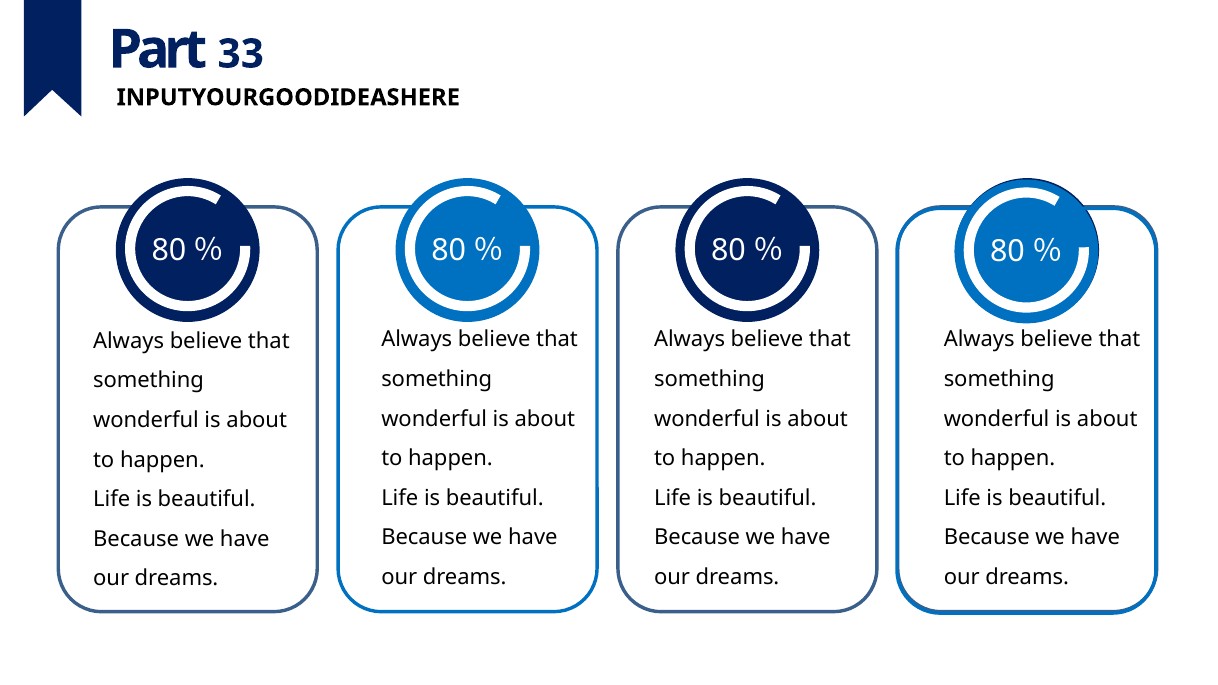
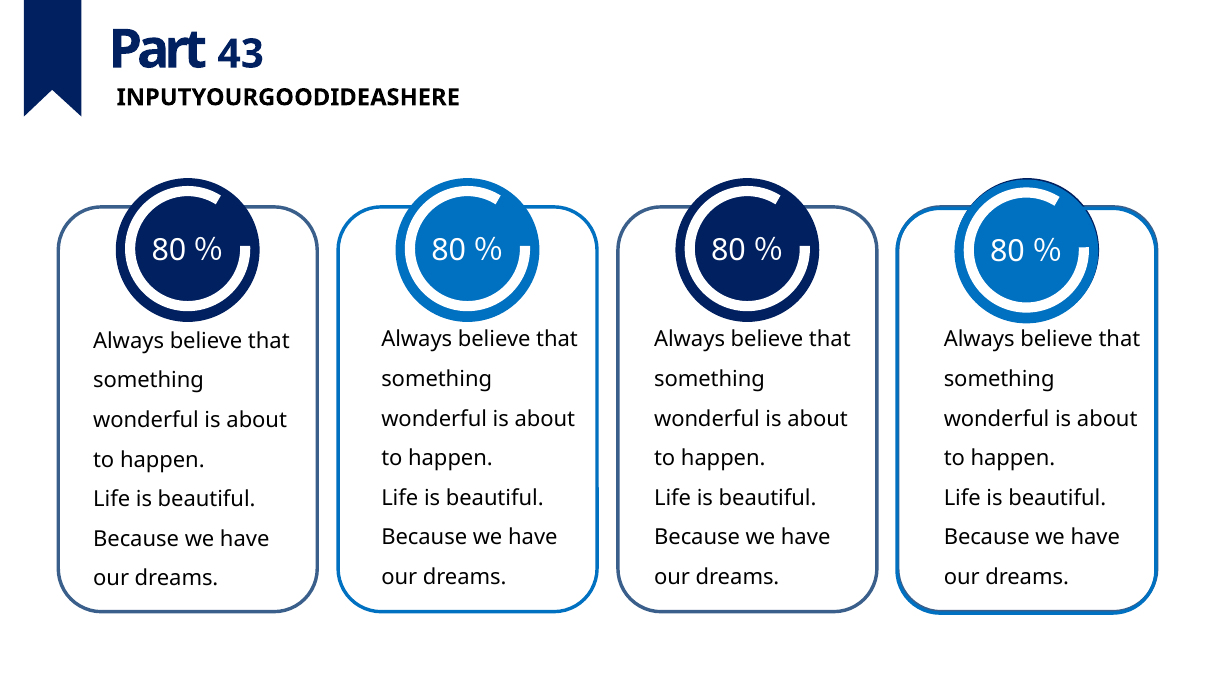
33: 33 -> 43
